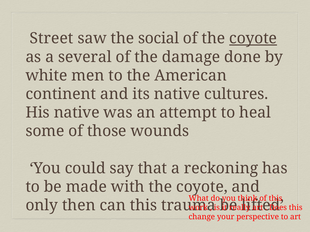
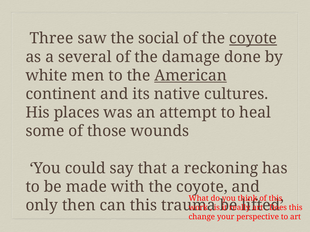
Street: Street -> Three
American underline: none -> present
His native: native -> places
